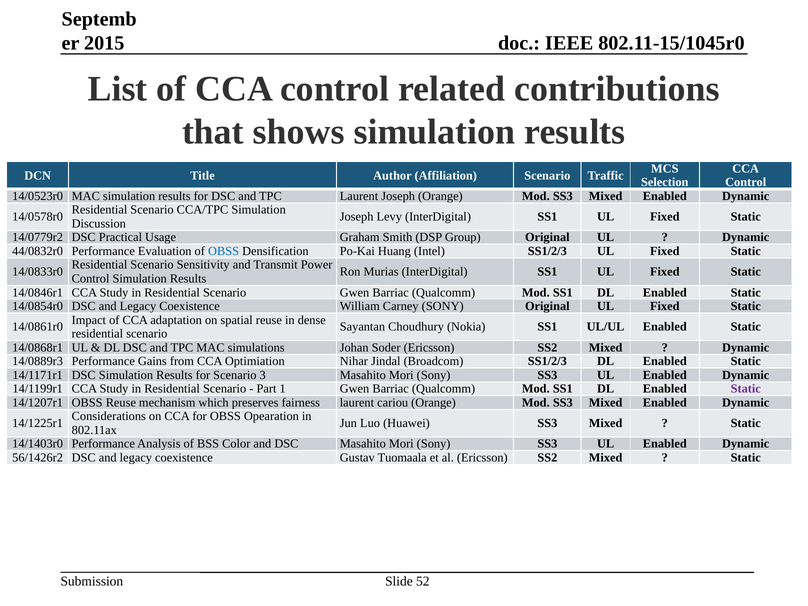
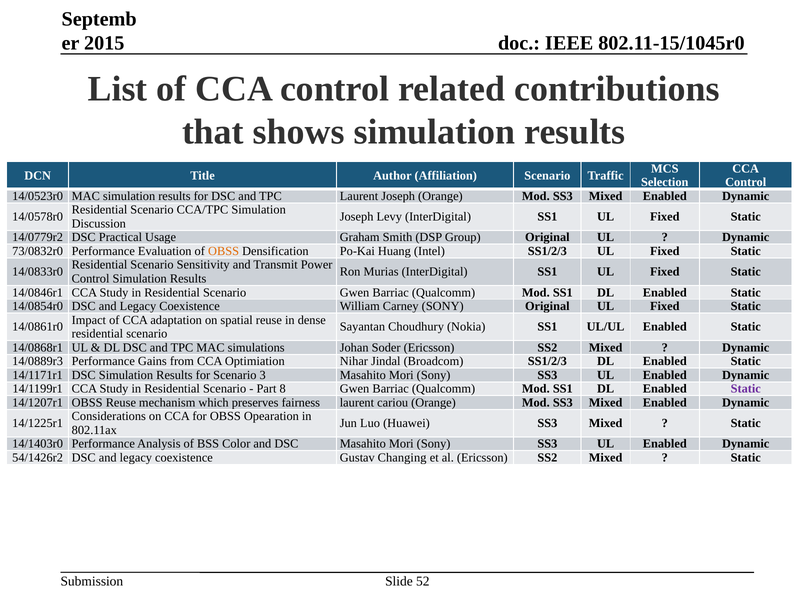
44/0832r0: 44/0832r0 -> 73/0832r0
OBSS at (224, 251) colour: blue -> orange
1: 1 -> 8
56/1426r2: 56/1426r2 -> 54/1426r2
Tuomaala: Tuomaala -> Changing
